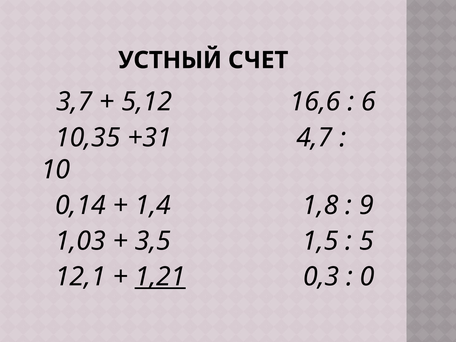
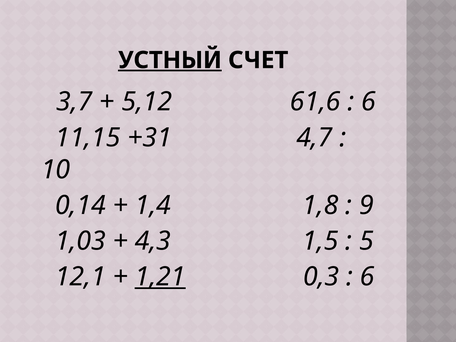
УСТНЫЙ underline: none -> present
16,6: 16,6 -> 61,6
10,35: 10,35 -> 11,15
3,5: 3,5 -> 4,3
0 at (367, 277): 0 -> 6
